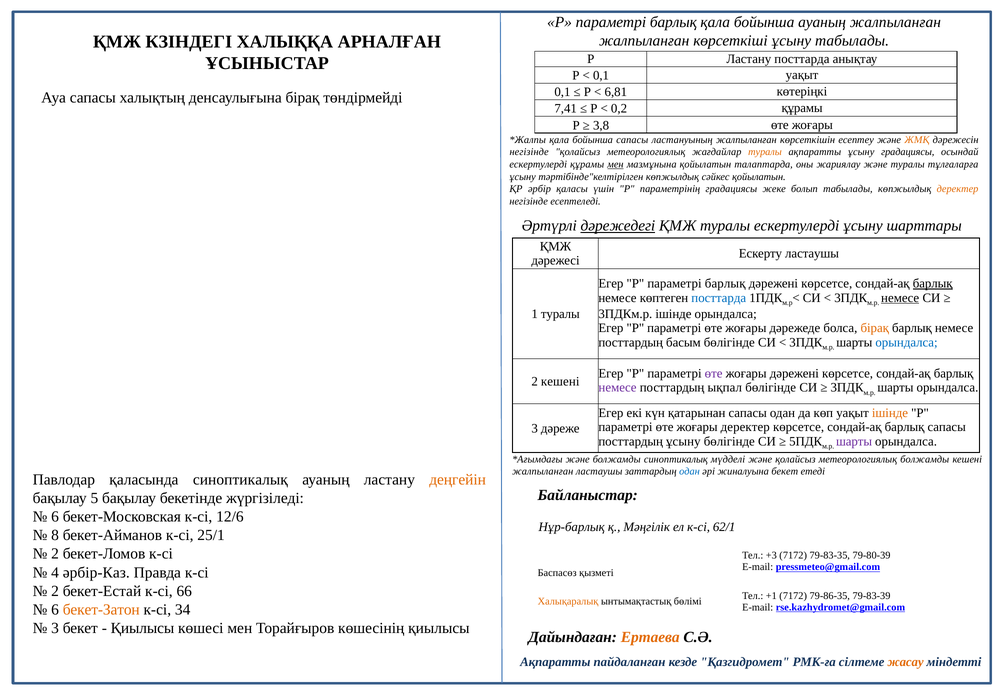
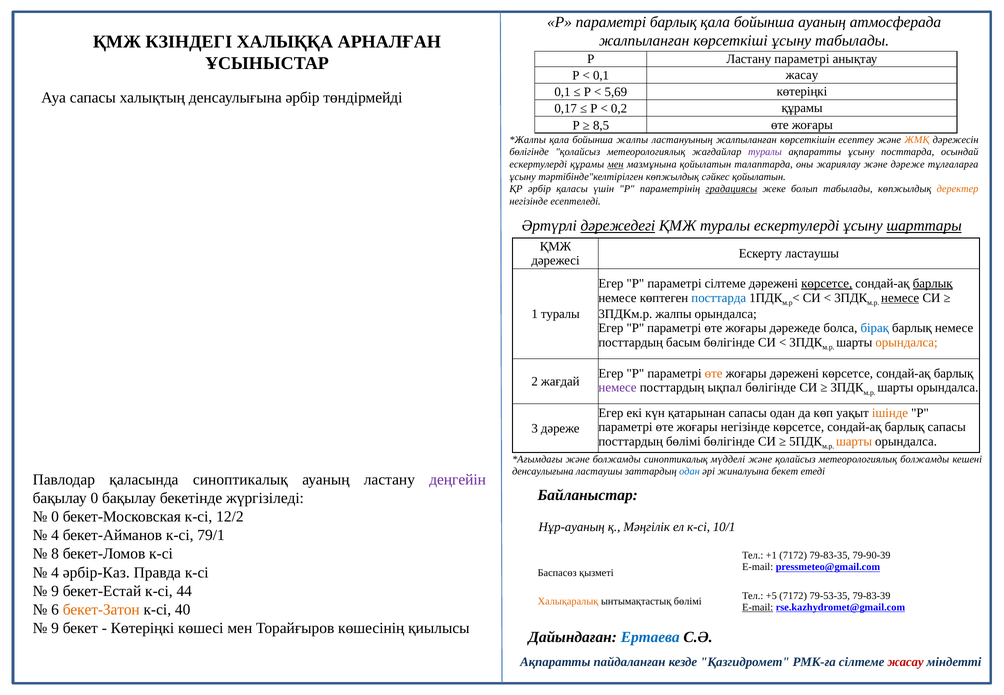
ауаның жалпыланған: жалпыланған -> атмосферада
Ластану посттарда: посттарда -> параметрі
0,1 уақыт: уақыт -> жасау
6,81: 6,81 -> 5,69
денсаулығына бірақ: бірақ -> әрбір
7,41: 7,41 -> 0,17
3,8: 3,8 -> 8,5
бойынша сапасы: сапасы -> жалпы
негізінде at (529, 152): негізінде -> бөлігінде
туралы at (765, 152) colour: orange -> purple
ұсыну градациясы: градациясы -> посттарда
және туралы: туралы -> дәреже
градациясы at (731, 189) underline: none -> present
шарттары underline: none -> present
Егер Р параметрі барлық: барлық -> сілтеме
көрсетсе at (827, 284) underline: none -> present
3ПДКм.р ішінде: ішінде -> жалпы
бірақ at (875, 328) colour: orange -> blue
орындалса at (907, 342) colour: blue -> orange
өте at (714, 373) colour: purple -> orange
2 кешені: кешені -> жағдай
жоғары деректер: деректер -> негізінде
посттардың ұсыну: ұсыну -> бөлімі
шарты at (854, 441) colour: purple -> orange
жалпыланған at (543, 472): жалпыланған -> денсаулығына
деңгейін colour: orange -> purple
бақылау 5: 5 -> 0
6 at (55, 517): 6 -> 0
12/6: 12/6 -> 12/2
Нұр-барлық: Нұр-барлық -> Нұр-ауаның
62/1: 62/1 -> 10/1
8 at (55, 535): 8 -> 4
25/1: 25/1 -> 79/1
2 at (55, 554): 2 -> 8
+3: +3 -> +1
79-80-39: 79-80-39 -> 79-90-39
2 at (55, 591): 2 -> 9
66: 66 -> 44
+1: +1 -> +5
79-86-35: 79-86-35 -> 79-53-35
34: 34 -> 40
E-mail at (758, 607) underline: none -> present
3 at (55, 628): 3 -> 9
Қиылысы at (143, 628): Қиылысы -> Көтеріңкі
Ертаева colour: orange -> blue
жасау at (906, 662) colour: orange -> red
